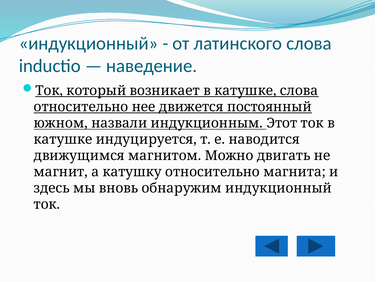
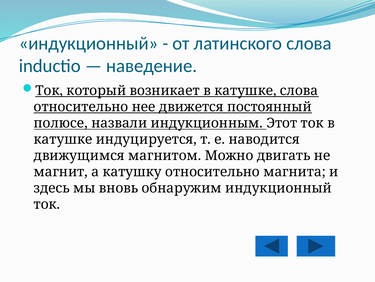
южном: южном -> полюсе
